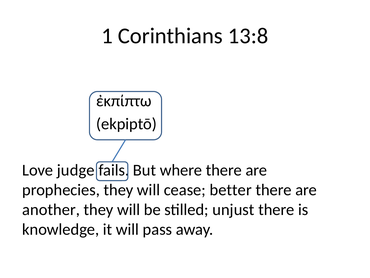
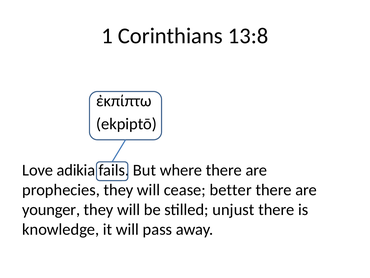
judge: judge -> adikia
another: another -> younger
